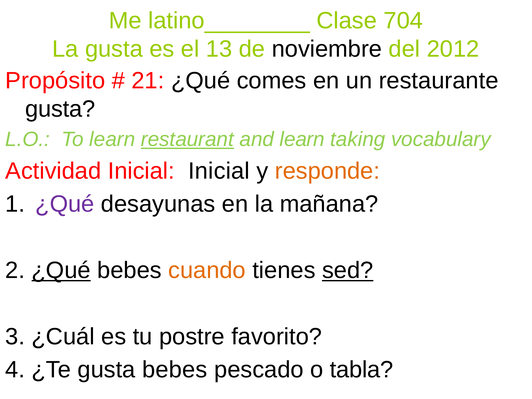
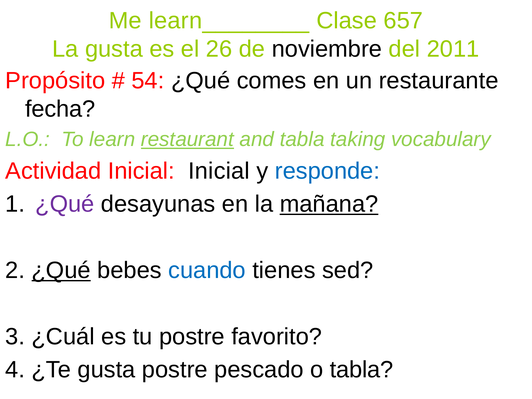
latino________: latino________ -> learn________
704: 704 -> 657
13: 13 -> 26
2012: 2012 -> 2011
21: 21 -> 54
gusta at (60, 109): gusta -> fecha
and learn: learn -> tabla
responde colour: orange -> blue
mañana underline: none -> present
cuando colour: orange -> blue
sed underline: present -> none
gusta bebes: bebes -> postre
